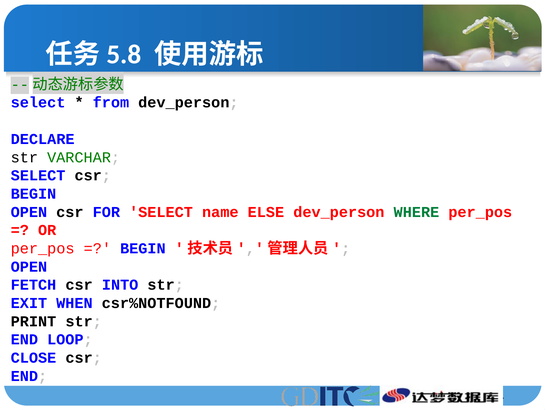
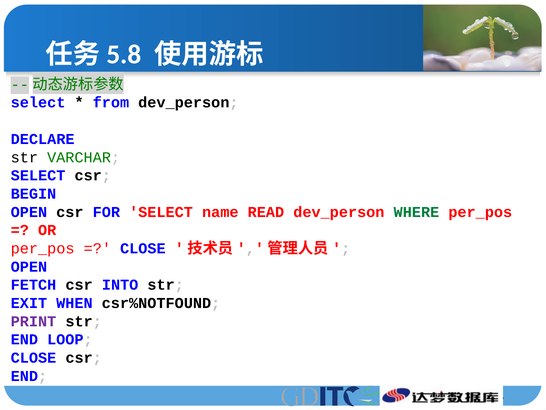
ELSE: ELSE -> READ
BEGIN at (143, 248): BEGIN -> CLOSE
PRINT colour: black -> purple
